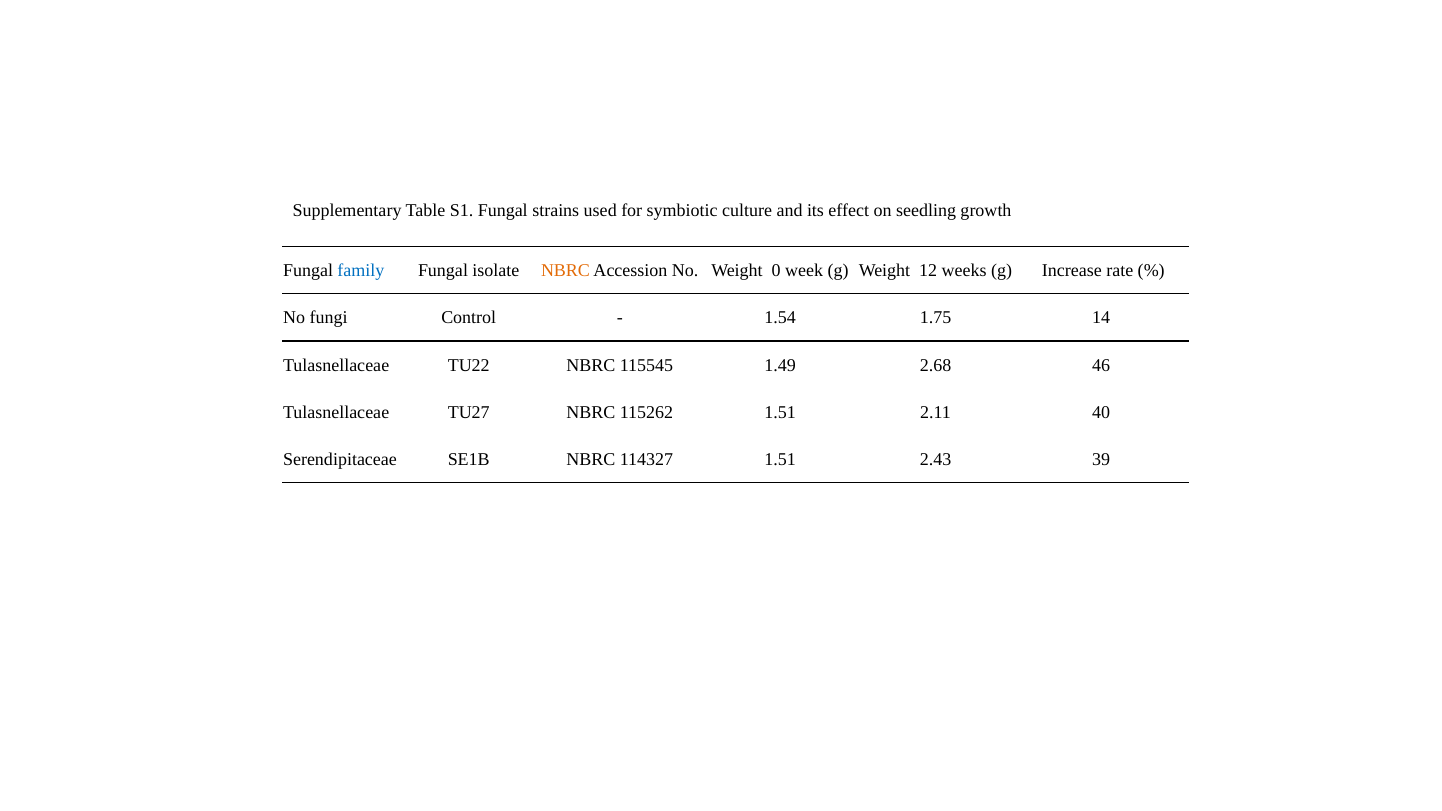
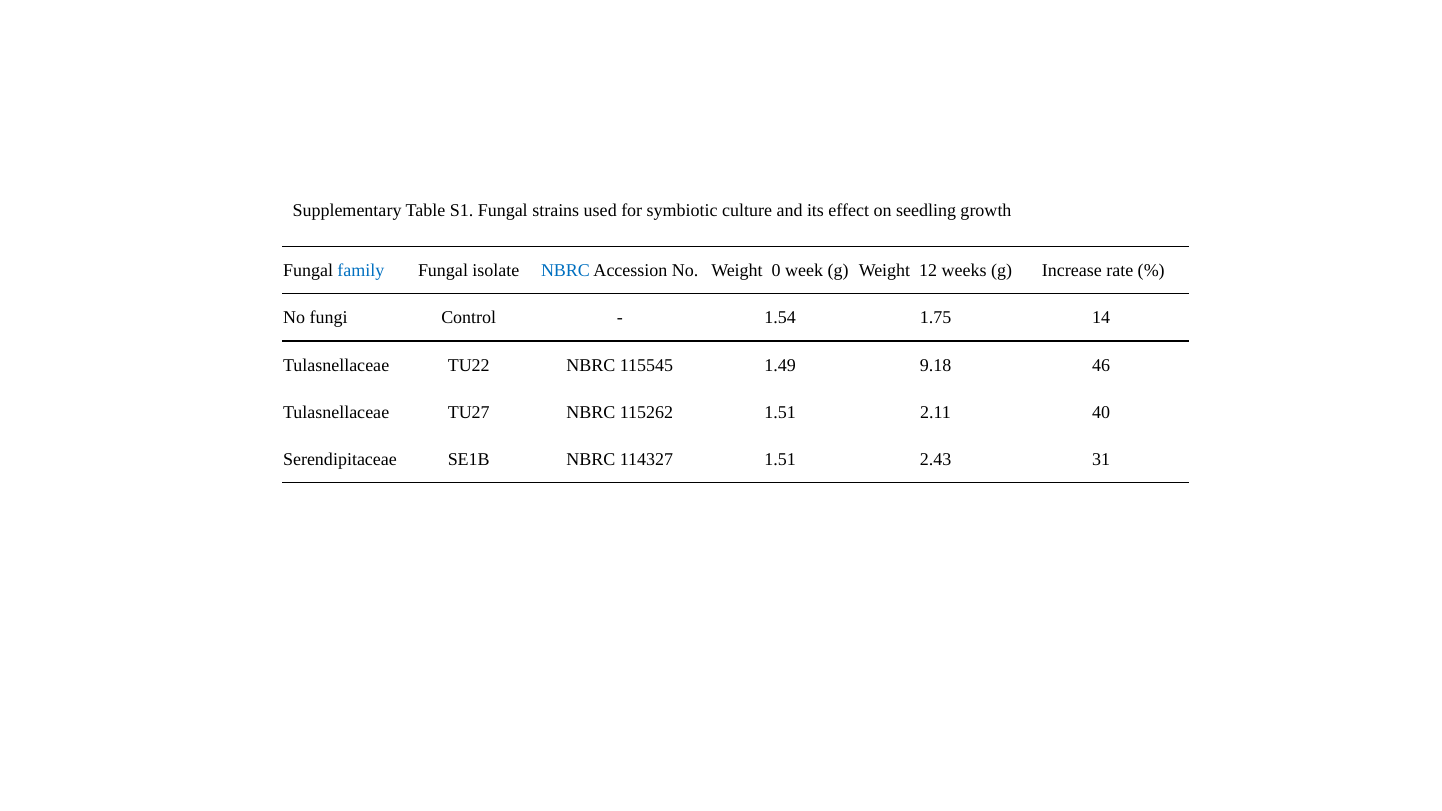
NBRC at (565, 271) colour: orange -> blue
2.68: 2.68 -> 9.18
39: 39 -> 31
